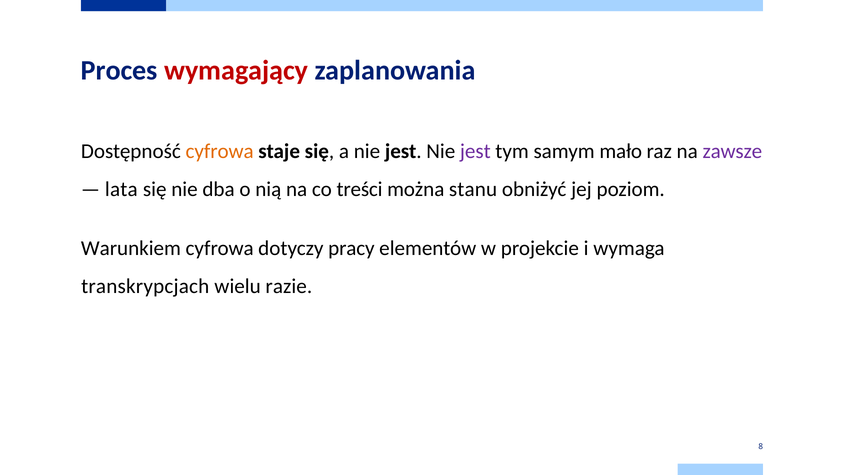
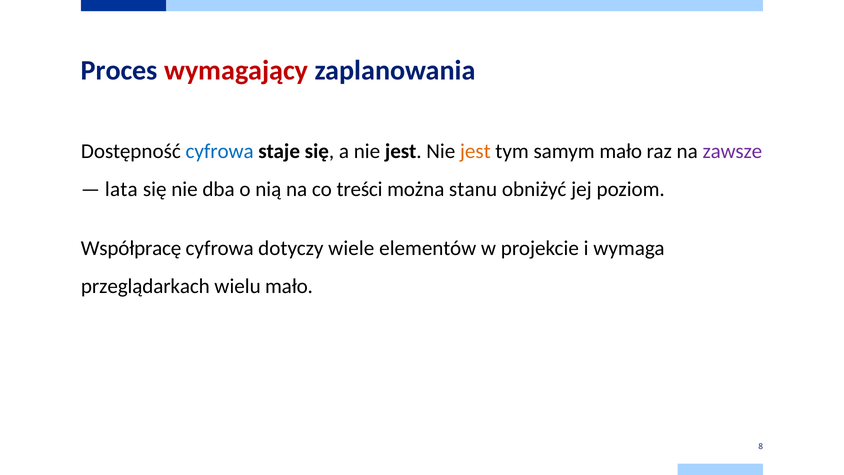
cyfrowa at (220, 151) colour: orange -> blue
jest at (475, 151) colour: purple -> orange
Warunkiem: Warunkiem -> Współpracę
pracy: pracy -> wiele
transkrypcjach: transkrypcjach -> przeglądarkach
wielu razie: razie -> mało
